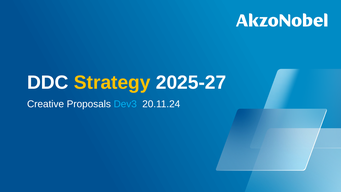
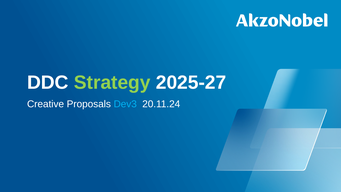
Strategy colour: yellow -> light green
